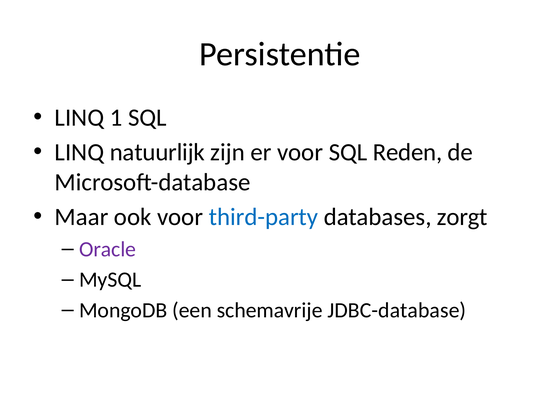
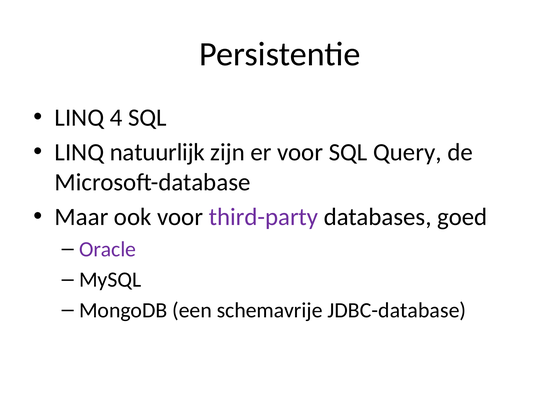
1: 1 -> 4
Reden: Reden -> Query
third-party colour: blue -> purple
zorgt: zorgt -> goed
